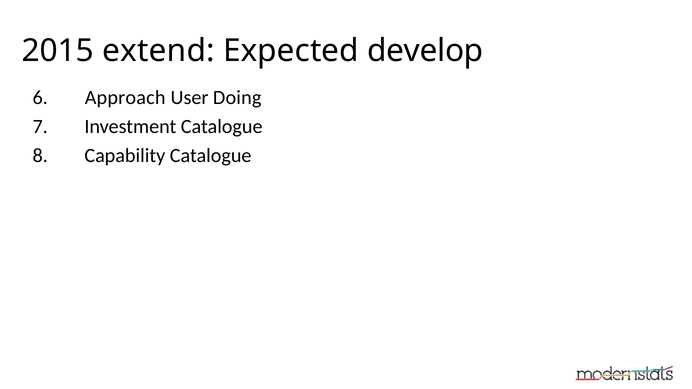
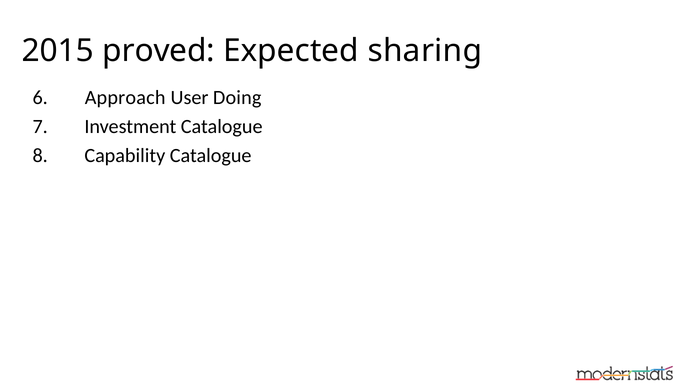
extend: extend -> proved
develop: develop -> sharing
